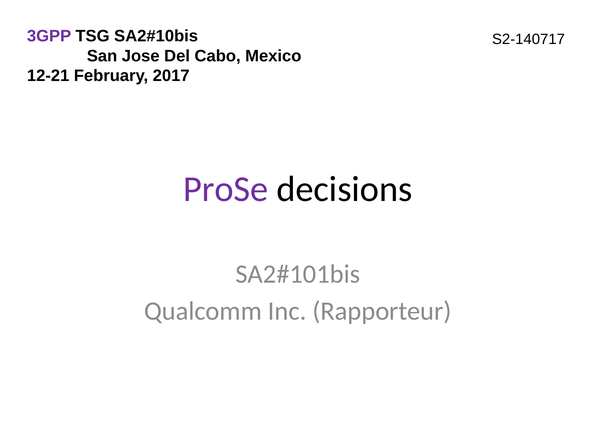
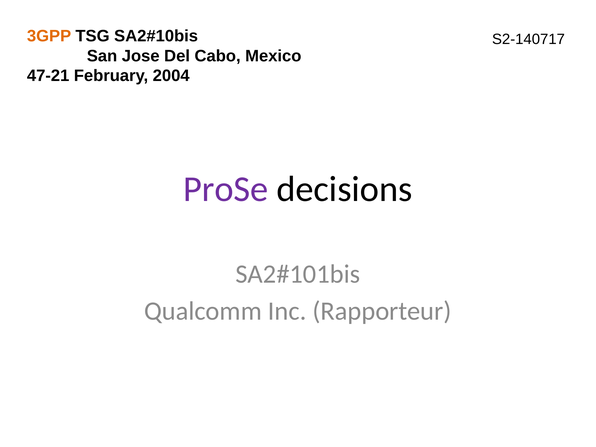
3GPP colour: purple -> orange
12-21: 12-21 -> 47-21
2017: 2017 -> 2004
